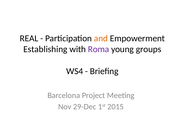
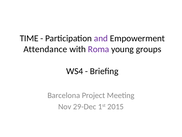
REAL: REAL -> TIME
and colour: orange -> purple
Establishing: Establishing -> Attendance
